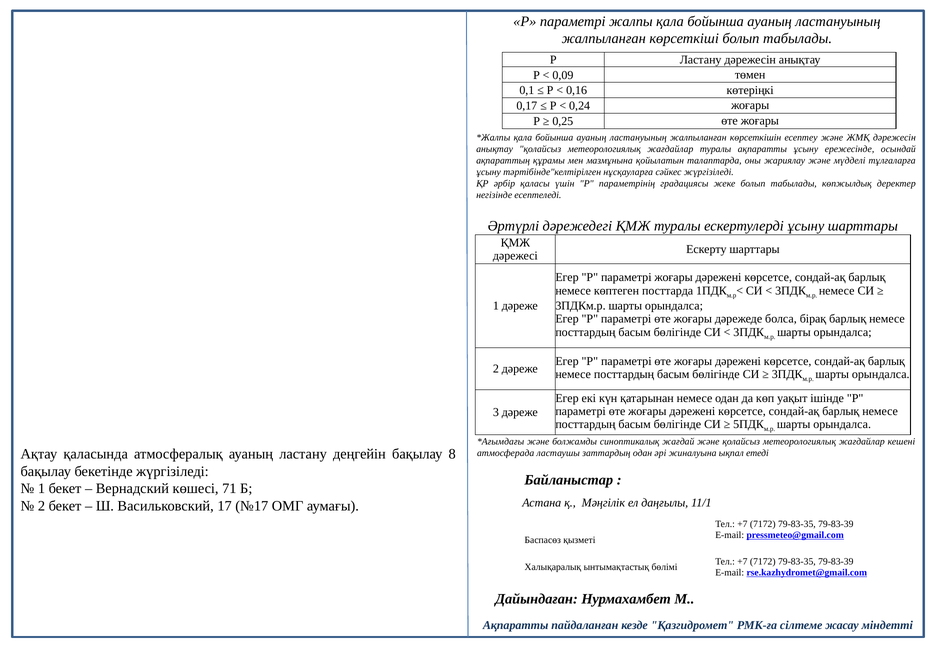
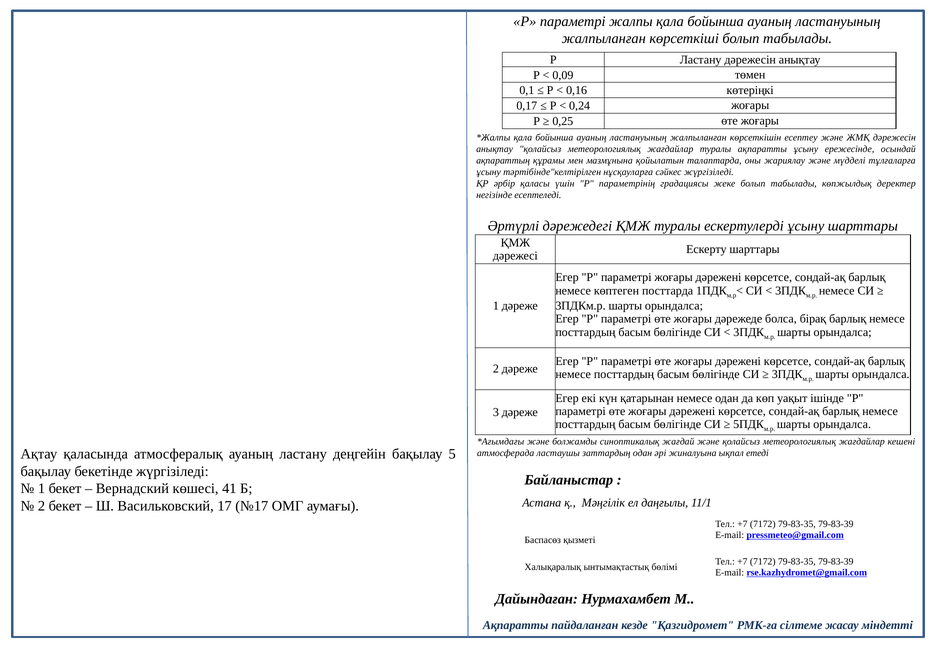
8: 8 -> 5
71: 71 -> 41
